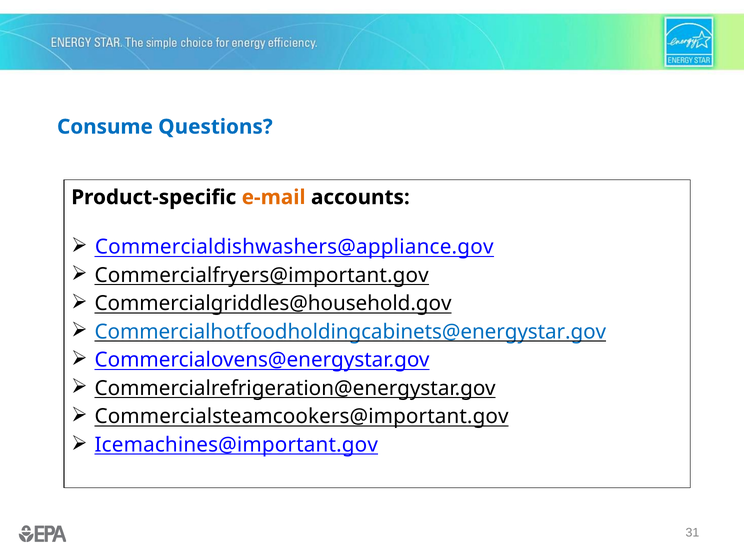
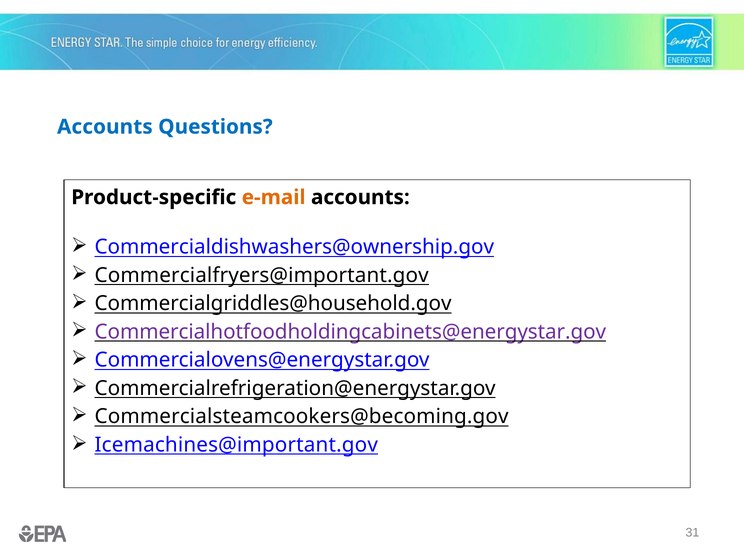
Consume at (105, 127): Consume -> Accounts
Commercialdishwashers@appliance.gov: Commercialdishwashers@appliance.gov -> Commercialdishwashers@ownership.gov
Commercialhotfoodholdingcabinets@energystar.gov colour: blue -> purple
Commercialsteamcookers@important.gov: Commercialsteamcookers@important.gov -> Commercialsteamcookers@becoming.gov
